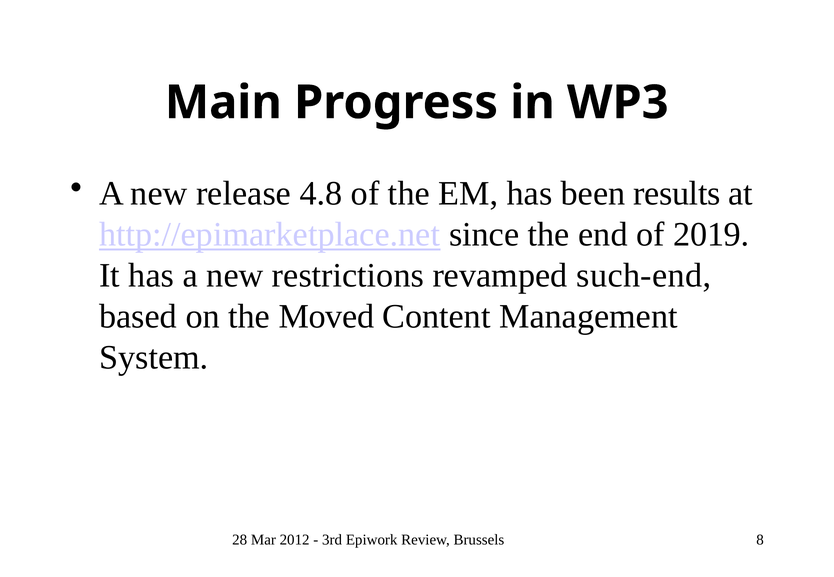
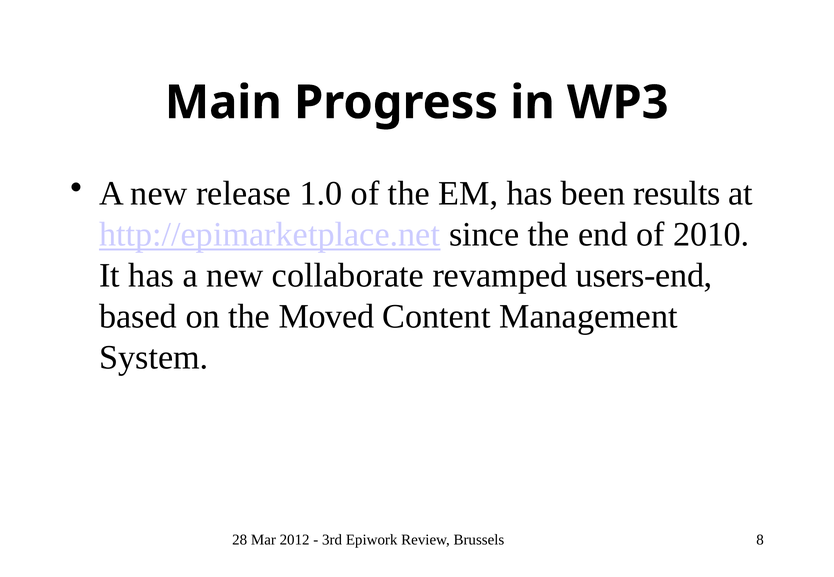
4.8: 4.8 -> 1.0
2019: 2019 -> 2010
restrictions: restrictions -> collaborate
such-end: such-end -> users-end
